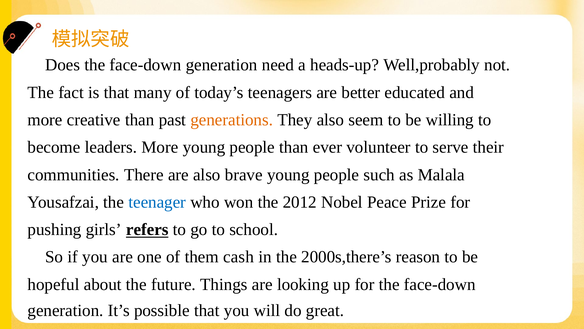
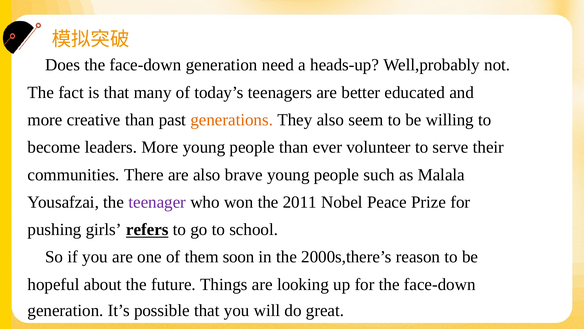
teenager colour: blue -> purple
2012: 2012 -> 2011
cash: cash -> soon
